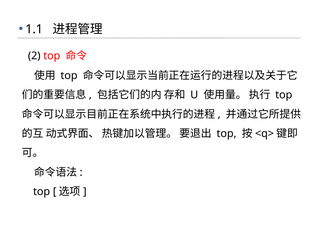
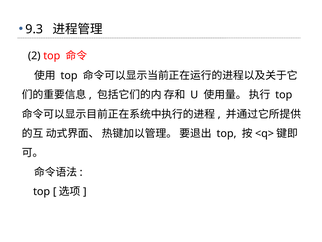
1.1: 1.1 -> 9.3
